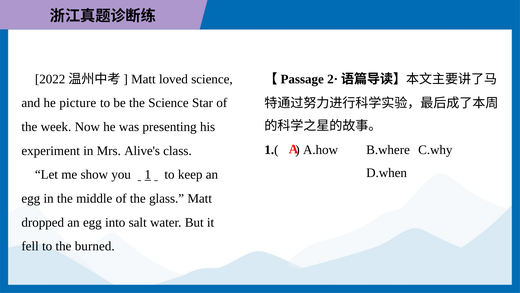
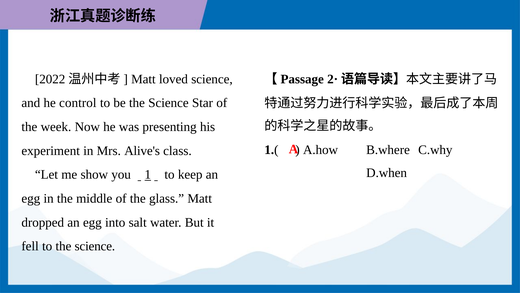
picture: picture -> control
to the burned: burned -> science
